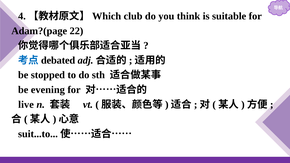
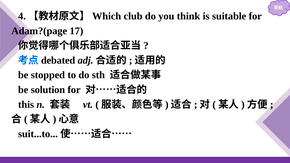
22: 22 -> 17
evening: evening -> solution
live: live -> this
